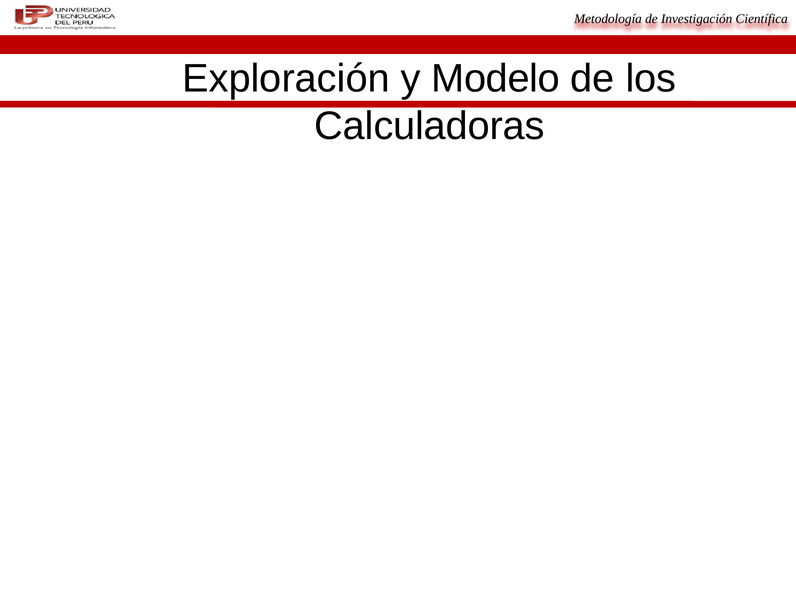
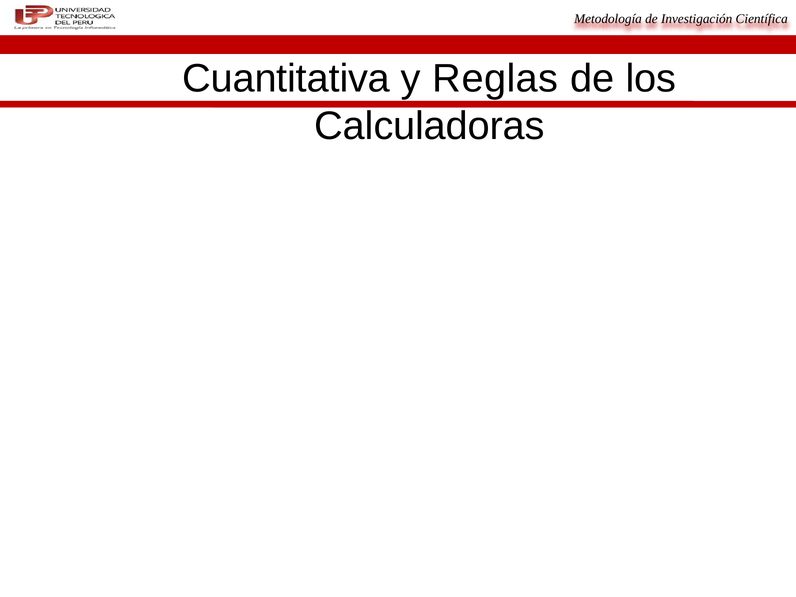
Exploración: Exploración -> Cuantitativa
Modelo: Modelo -> Reglas
